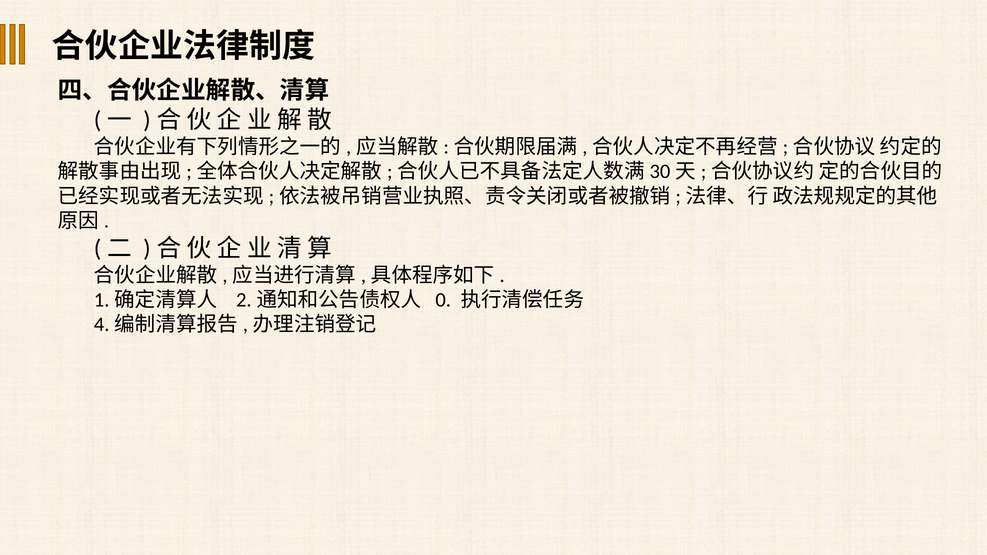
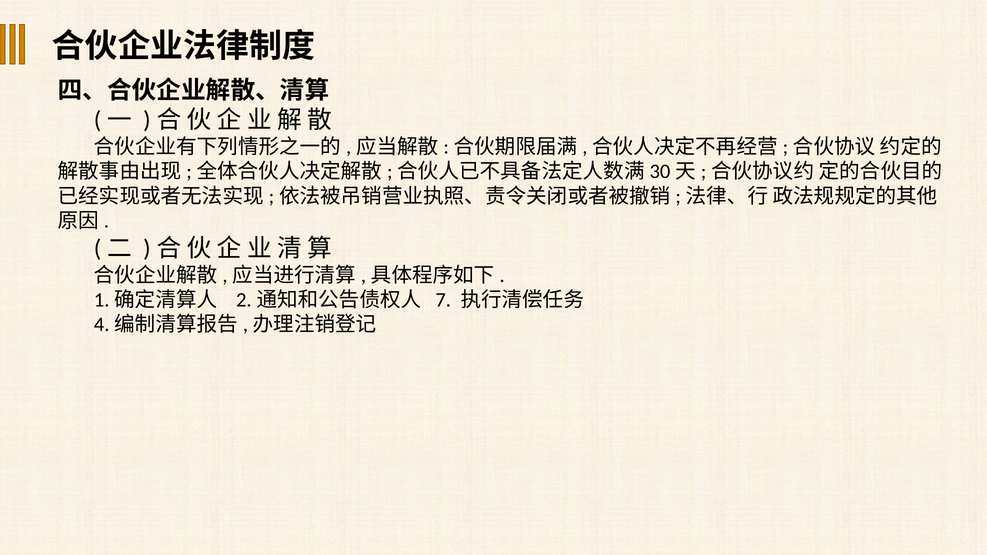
0: 0 -> 7
